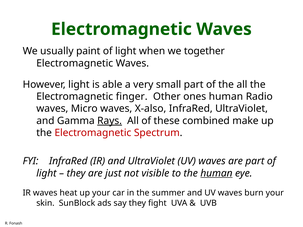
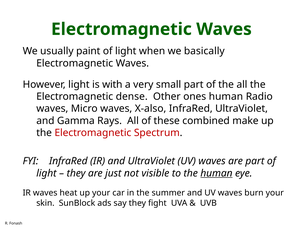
together: together -> basically
able: able -> with
finger: finger -> dense
Rays underline: present -> none
